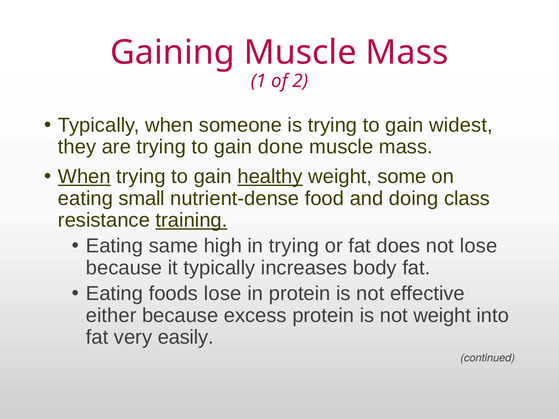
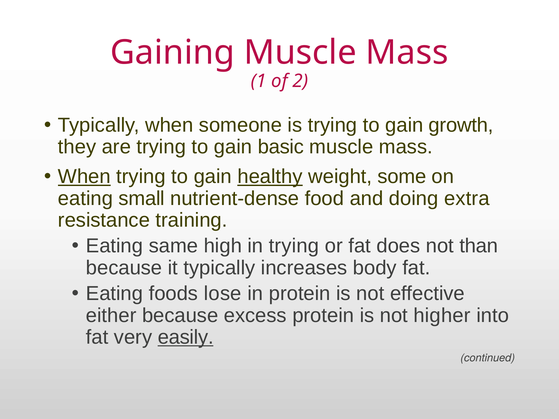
widest: widest -> growth
done: done -> basic
class: class -> extra
training underline: present -> none
not lose: lose -> than
not weight: weight -> higher
easily underline: none -> present
